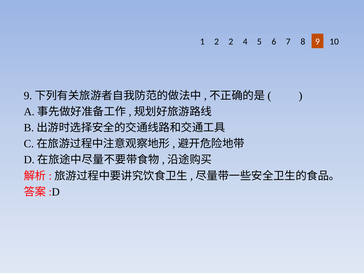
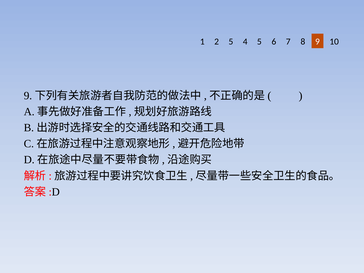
2 2: 2 -> 5
